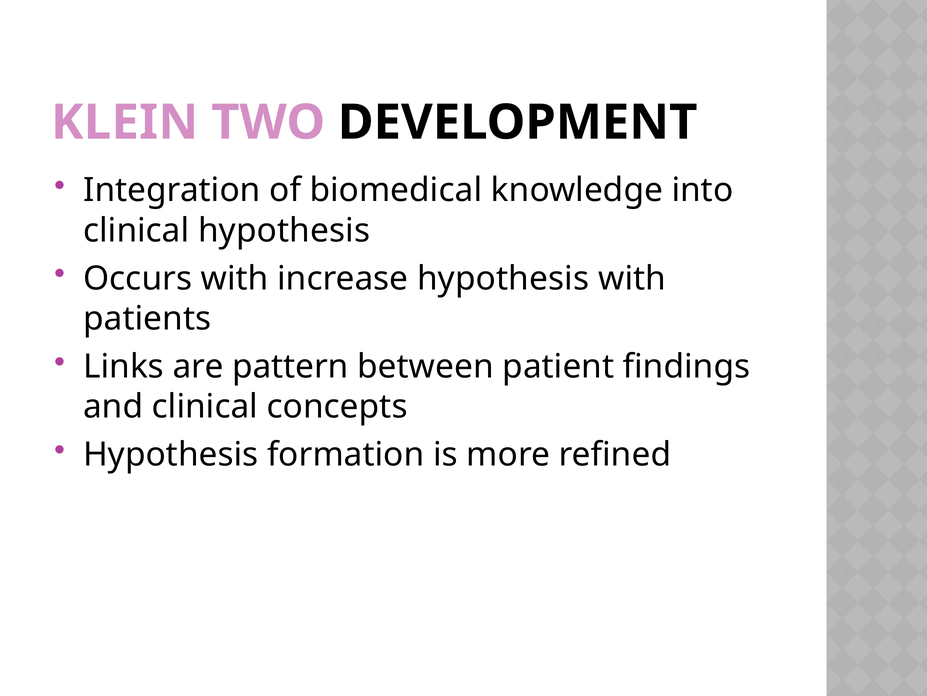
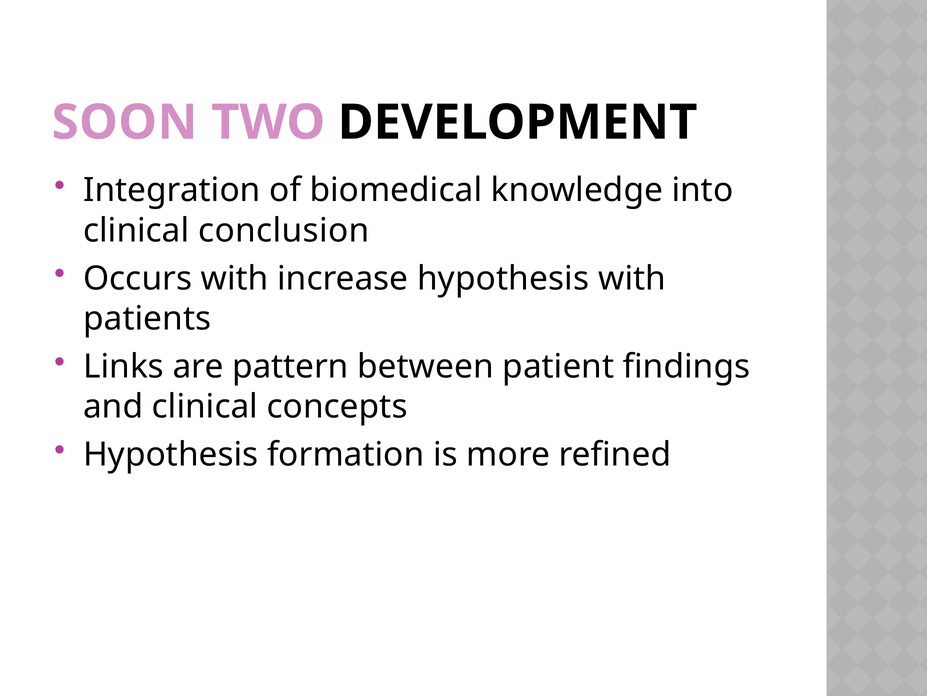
KLEIN: KLEIN -> SOON
clinical hypothesis: hypothesis -> conclusion
